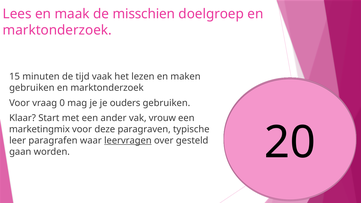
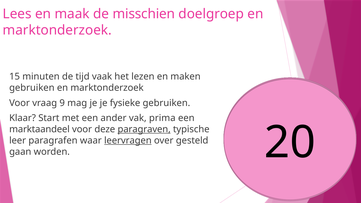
0: 0 -> 9
ouders: ouders -> fysieke
vrouw: vrouw -> prima
marketingmix: marketingmix -> marktaandeel
paragraven underline: none -> present
